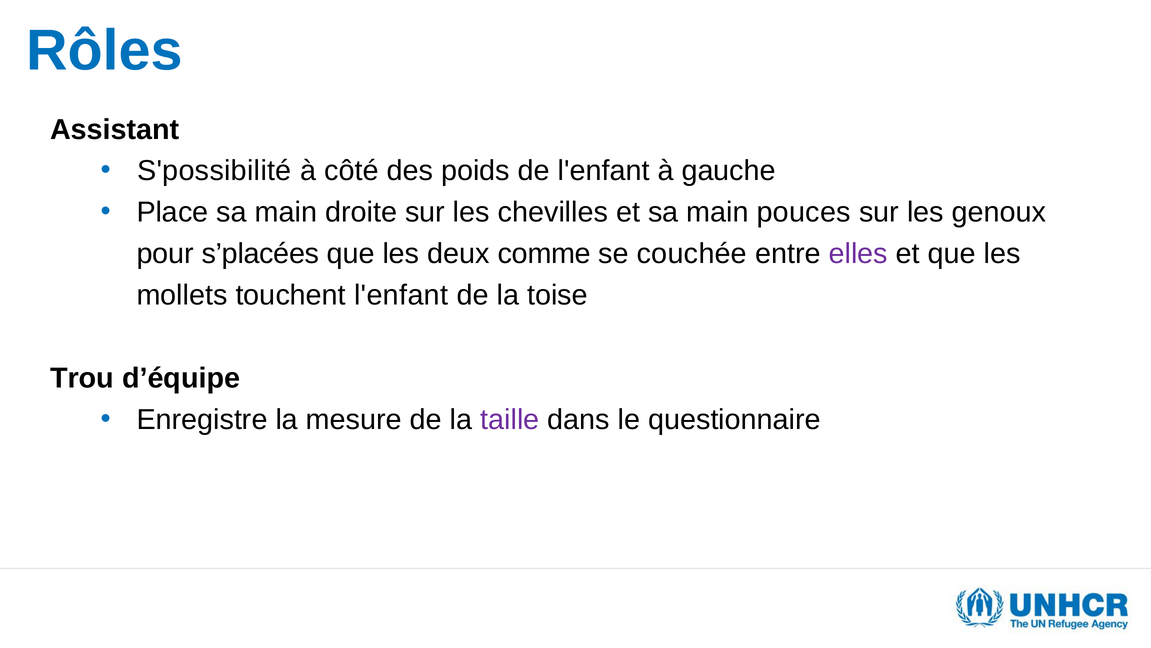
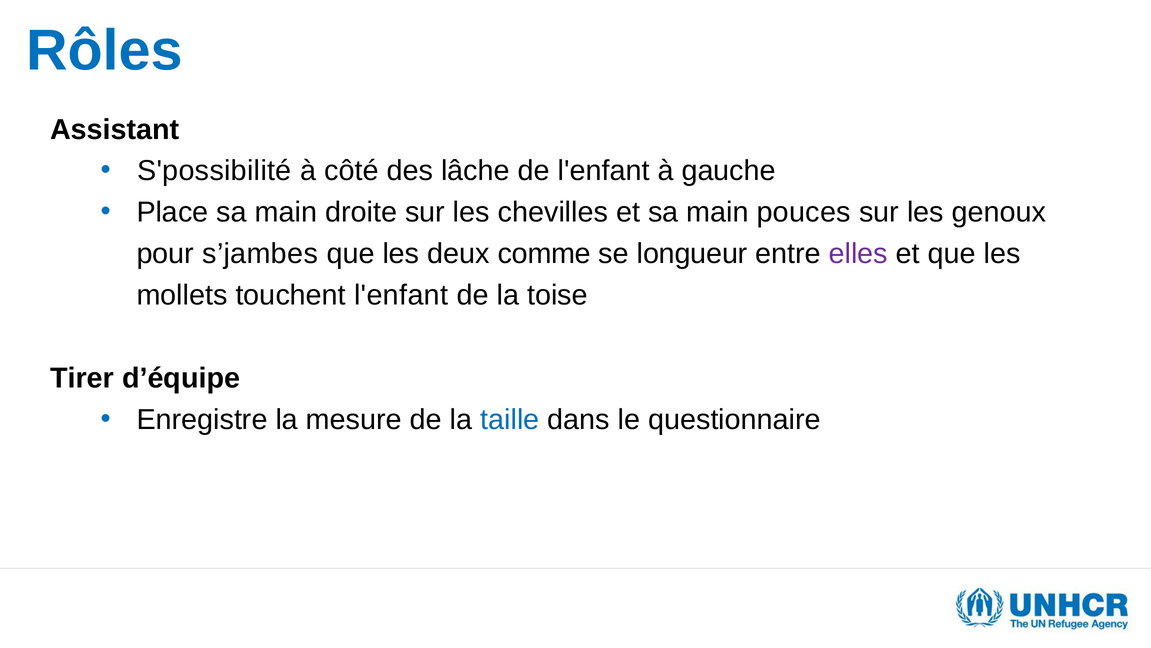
poids: poids -> lâche
s’placées: s’placées -> s’jambes
couchée: couchée -> longueur
Trou: Trou -> Tirer
taille colour: purple -> blue
